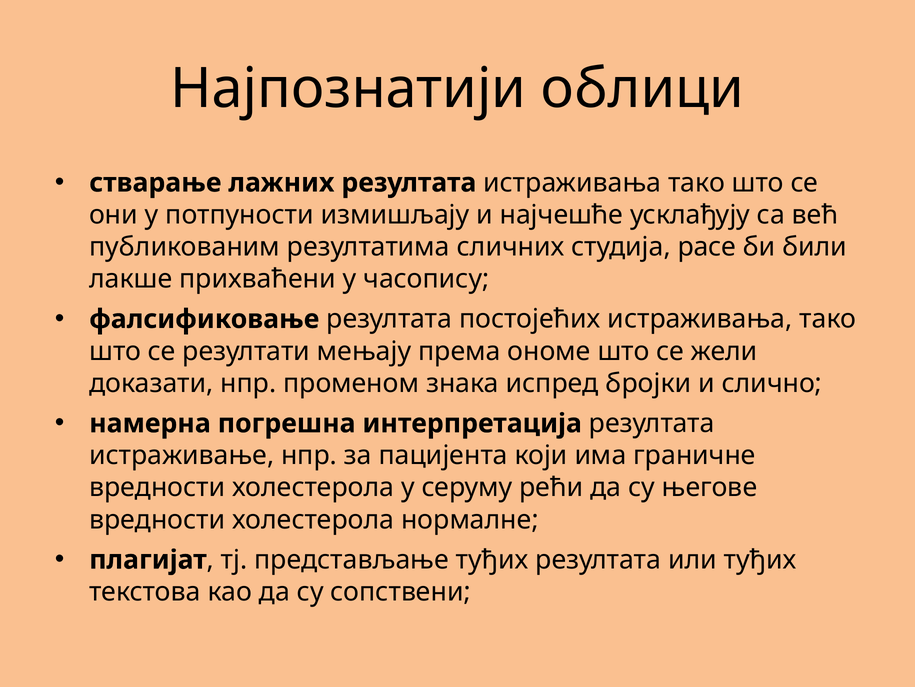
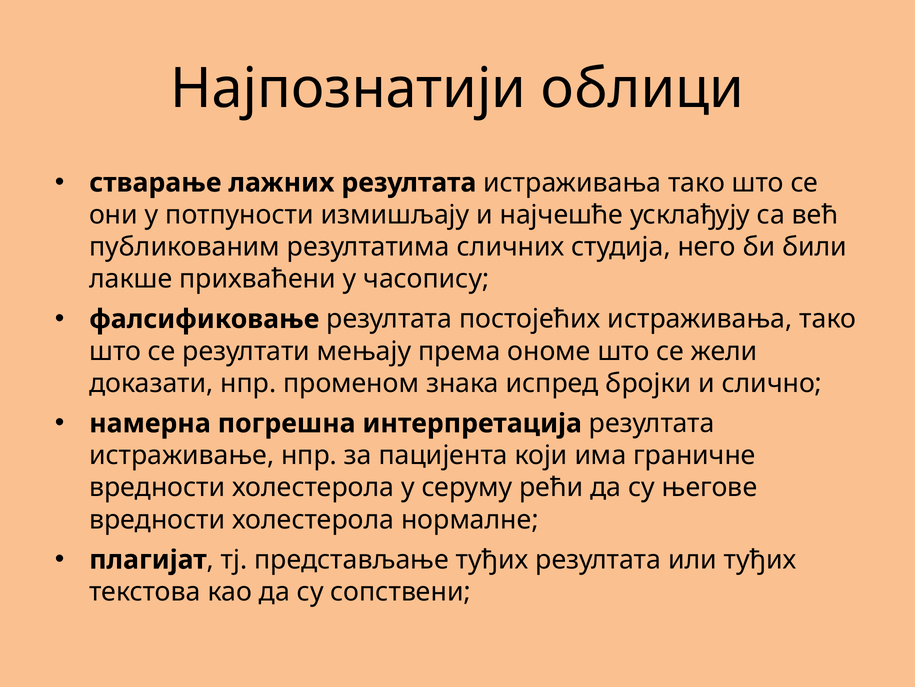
расе: расе -> него
